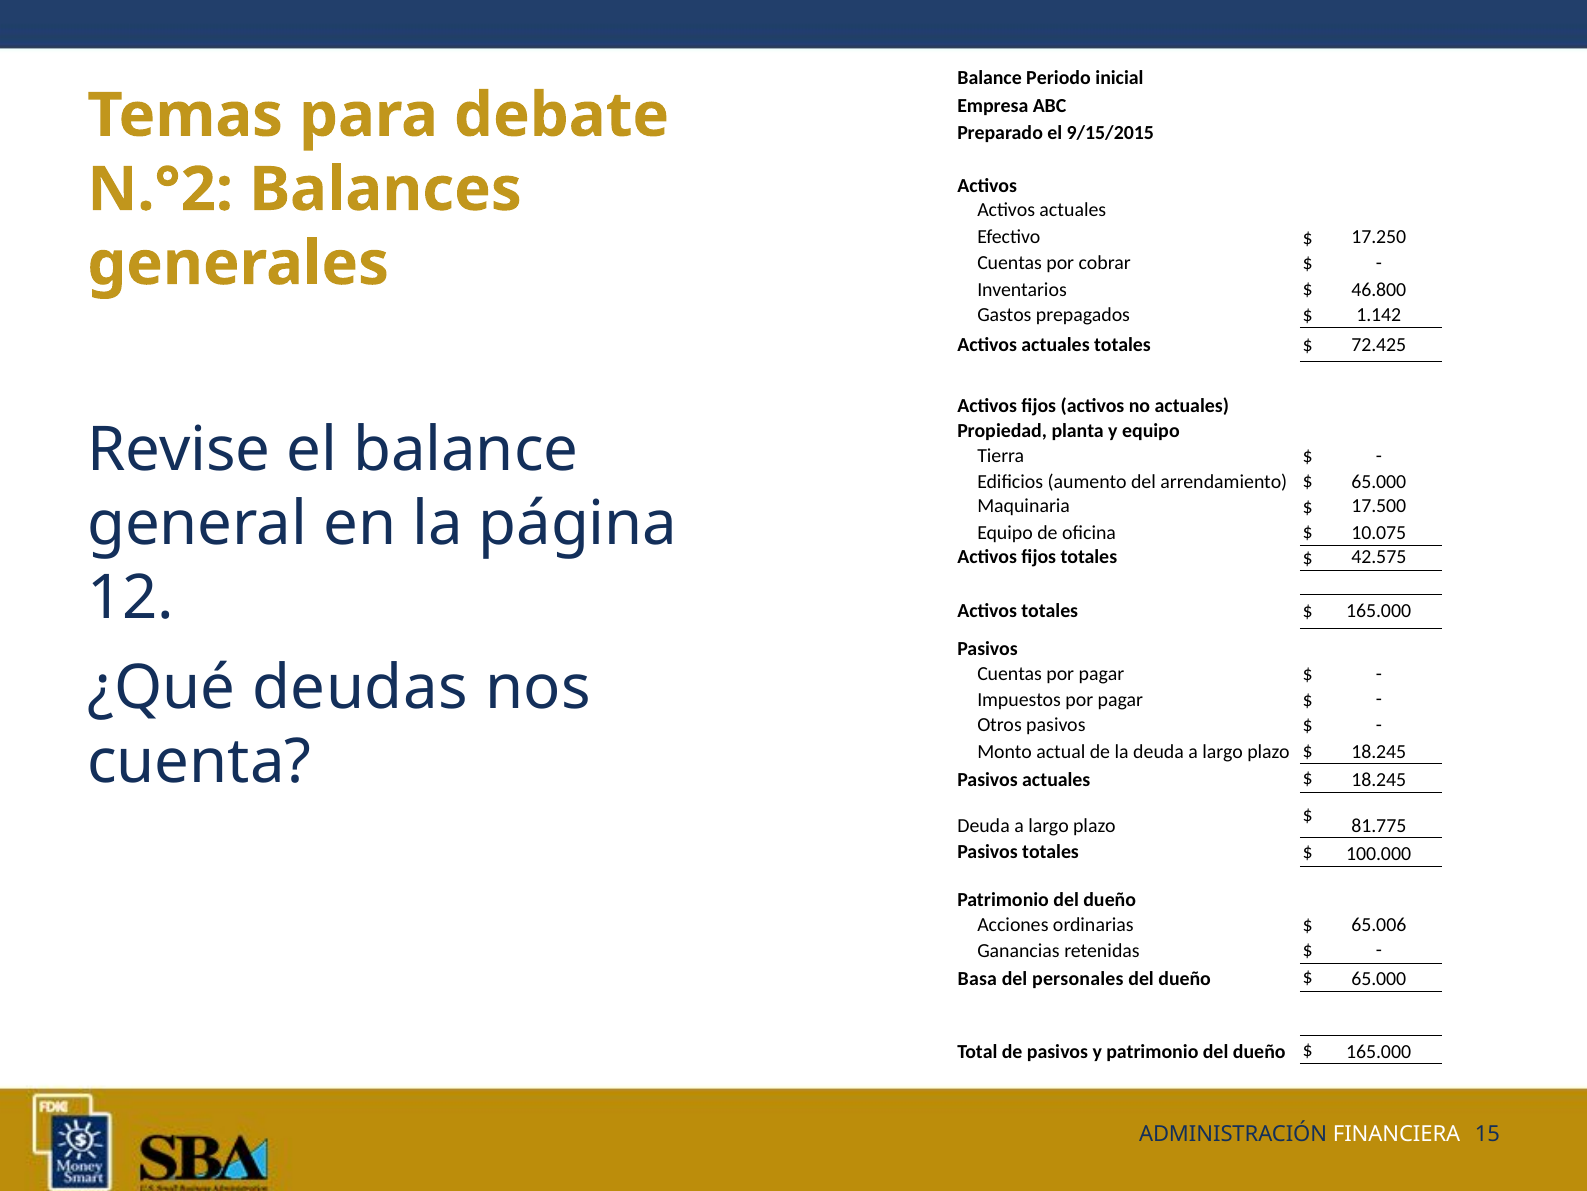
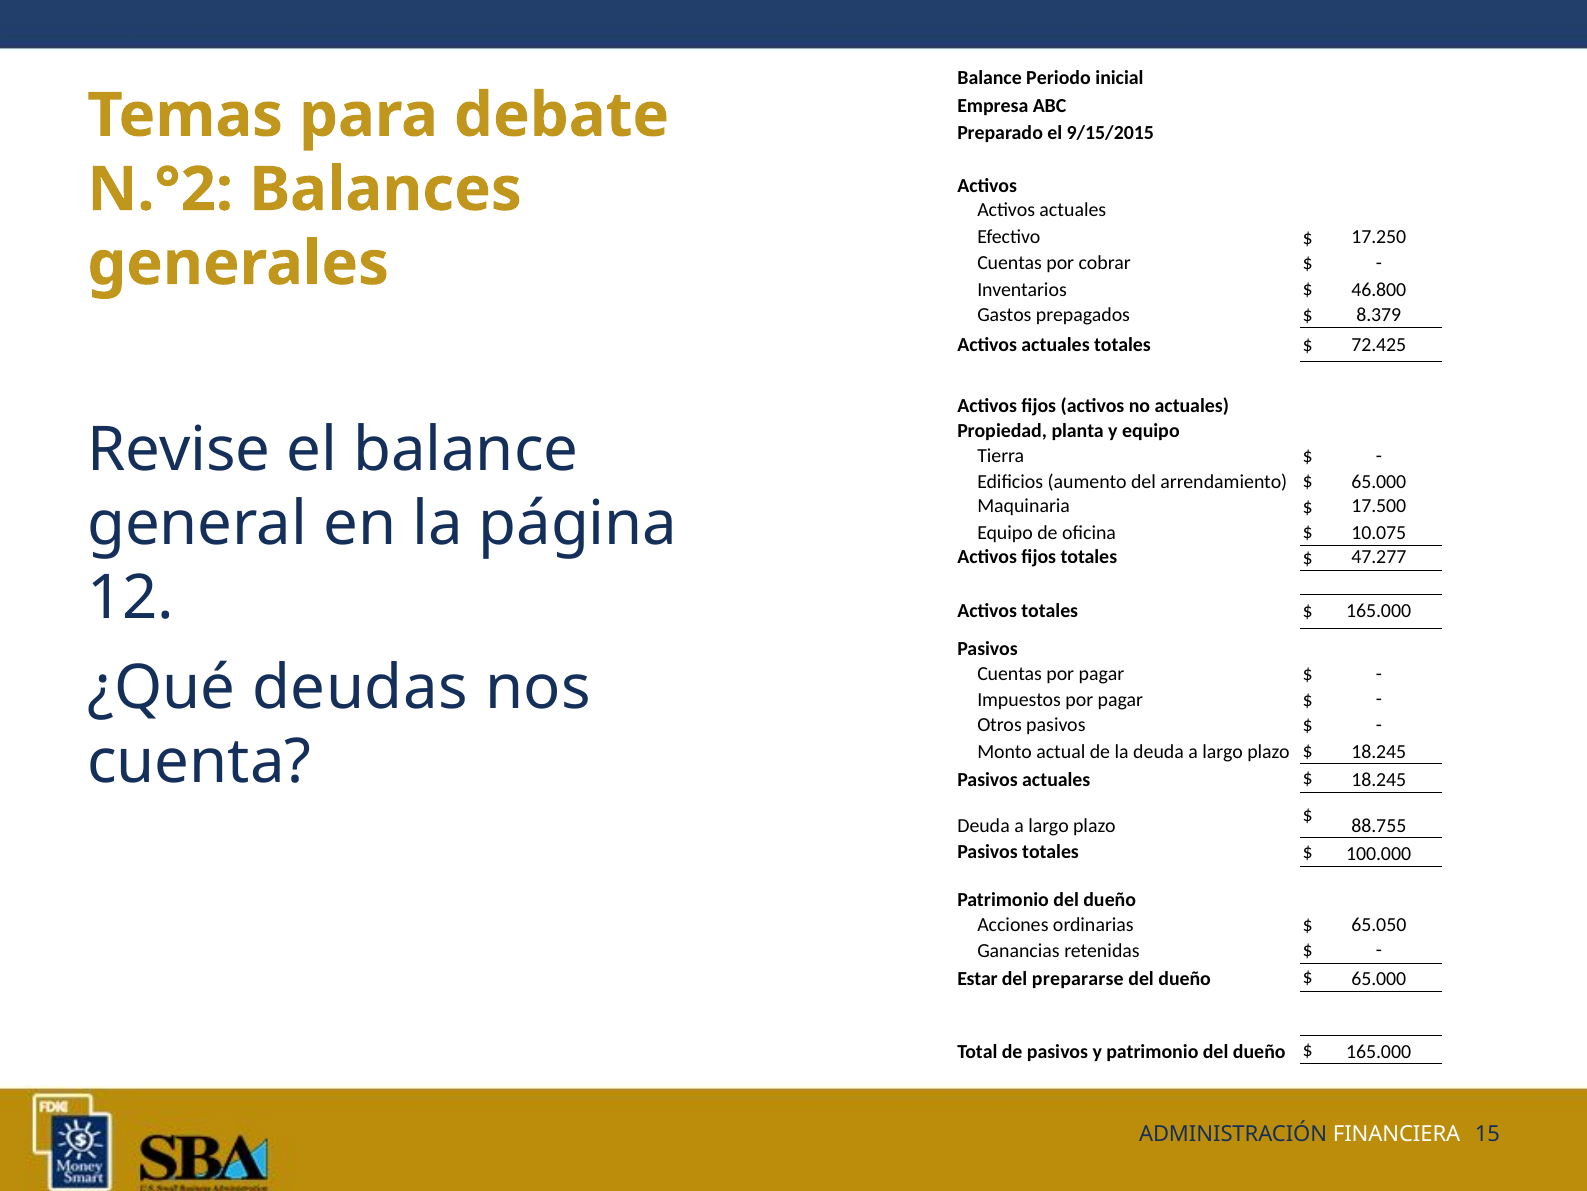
1.142: 1.142 -> 8.379
42.575: 42.575 -> 47.277
81.775: 81.775 -> 88.755
65.006: 65.006 -> 65.050
Basa: Basa -> Estar
personales: personales -> prepararse
